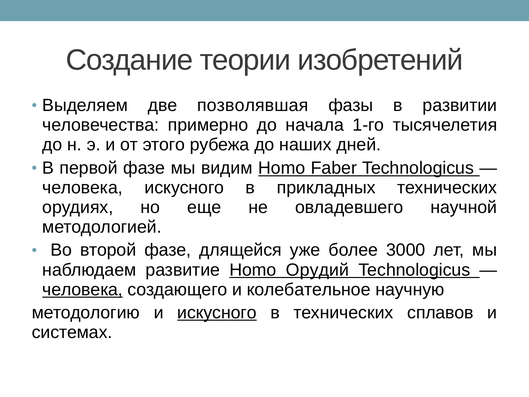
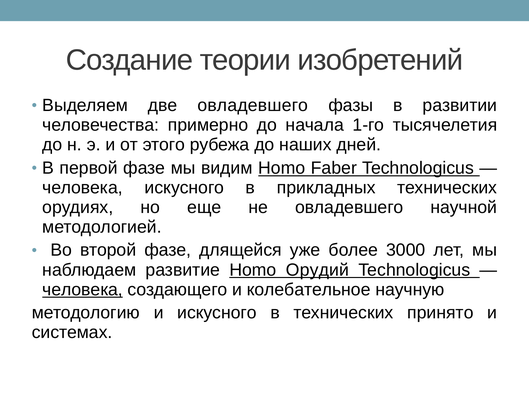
две позволявшая: позволявшая -> овладевшего
искусного at (217, 313) underline: present -> none
сплавов: сплавов -> принято
